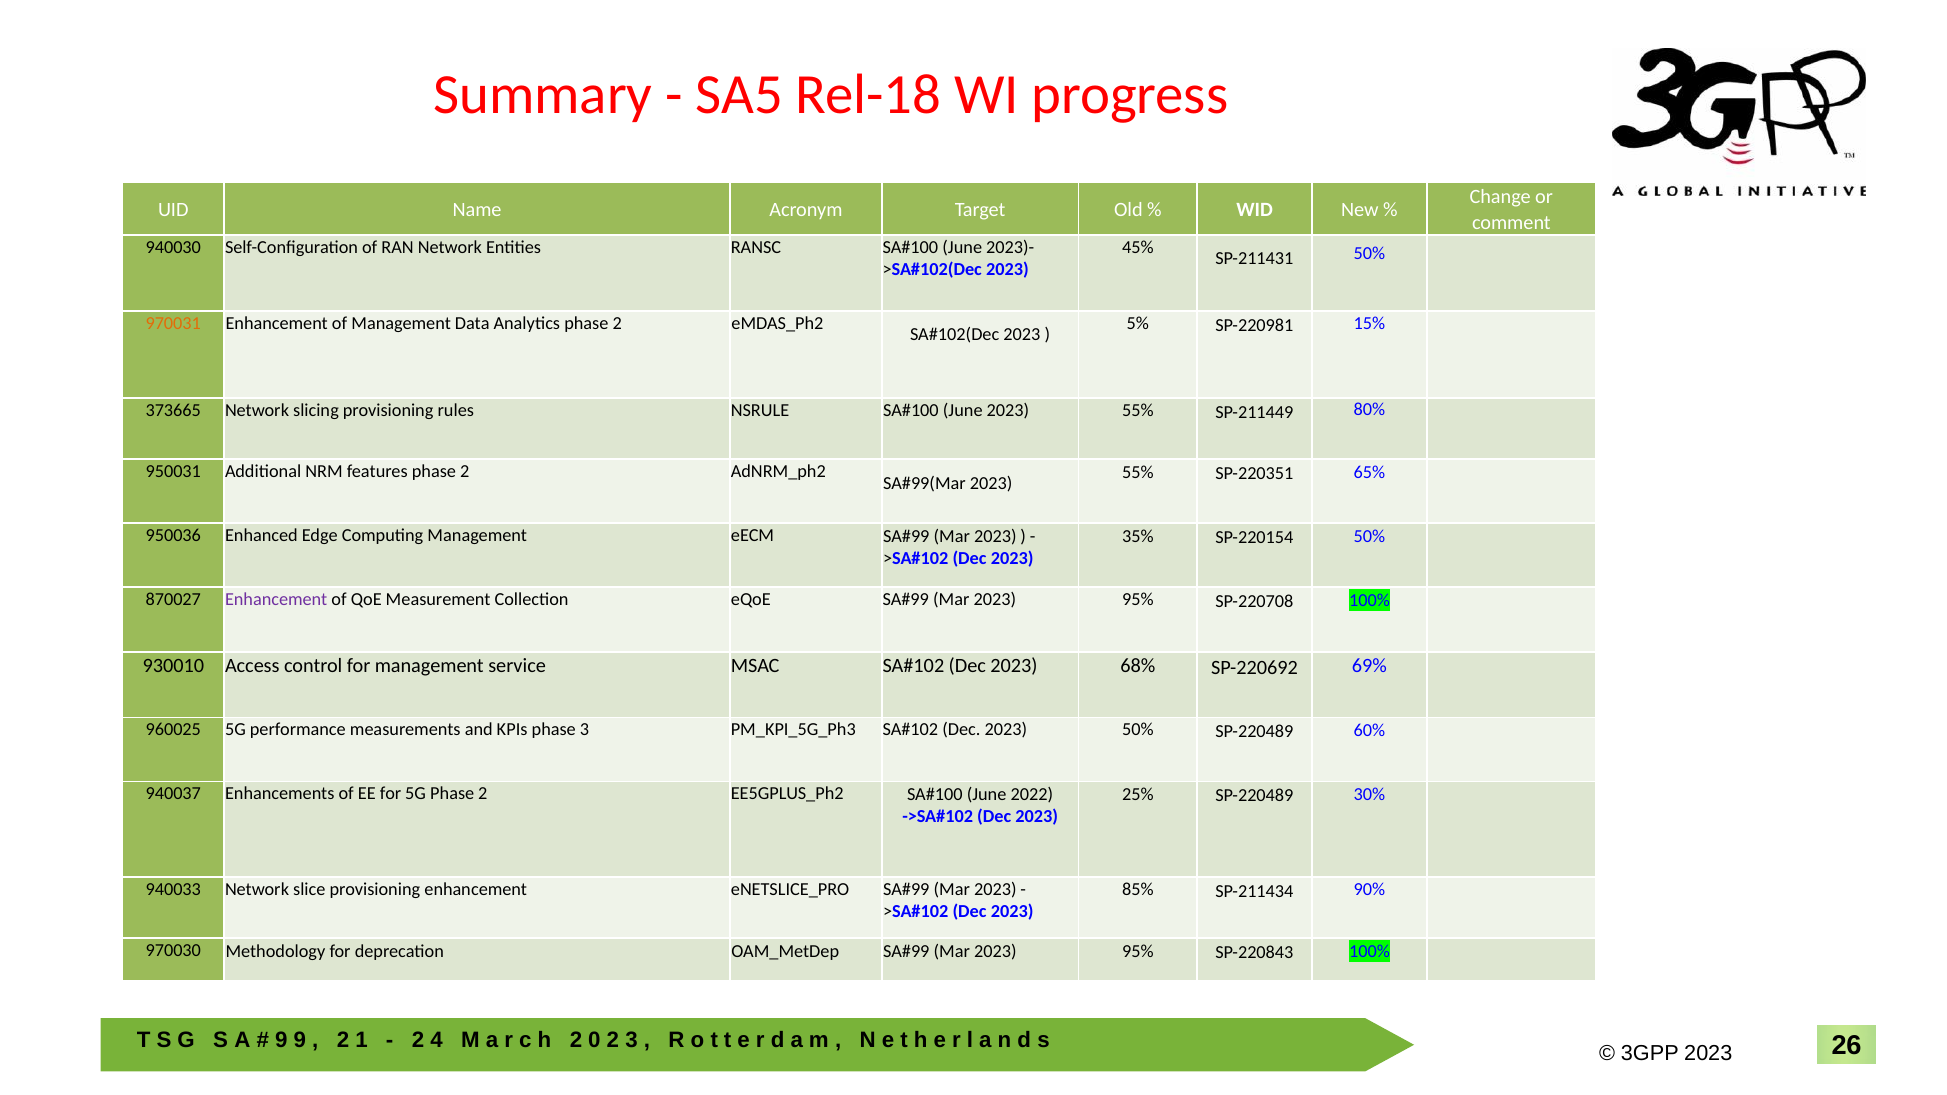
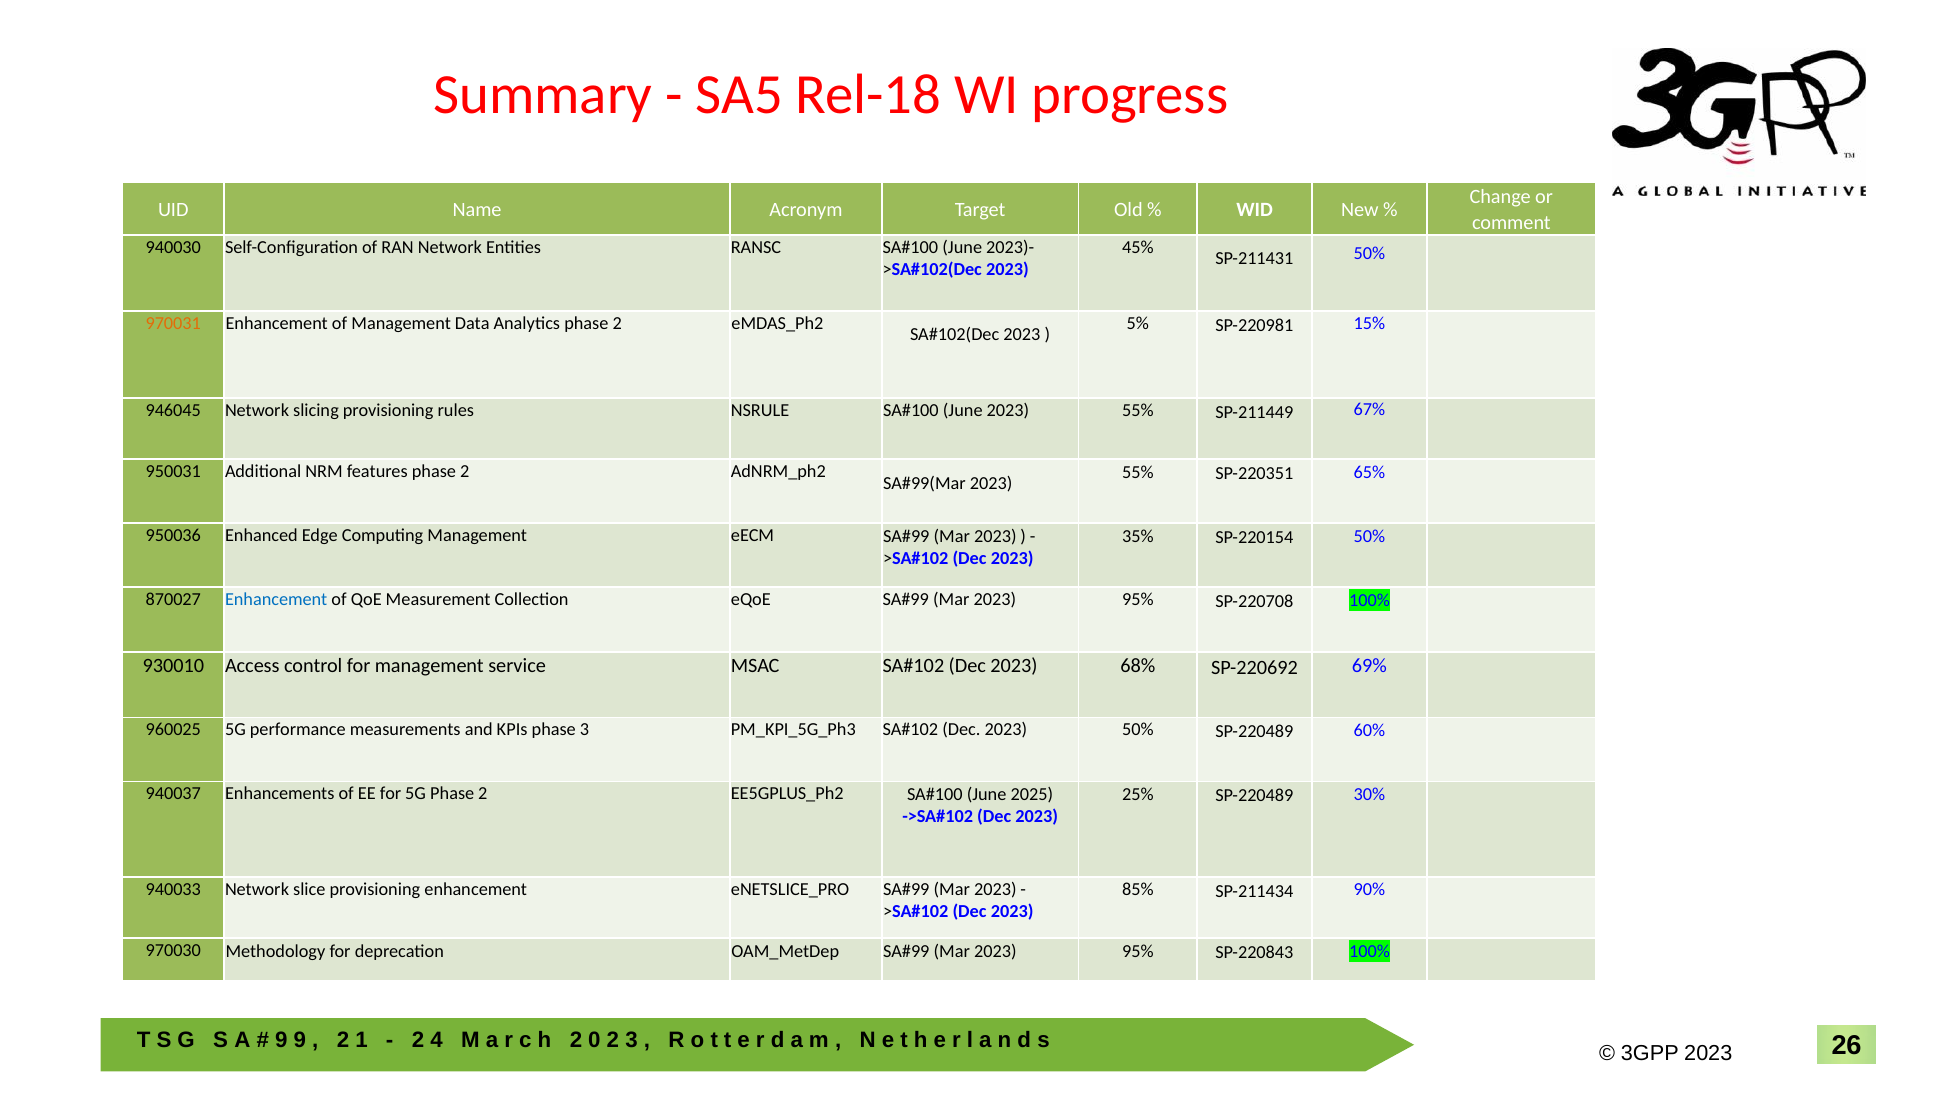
373665: 373665 -> 946045
80%: 80% -> 67%
Enhancement at (276, 600) colour: purple -> blue
2022: 2022 -> 2025
